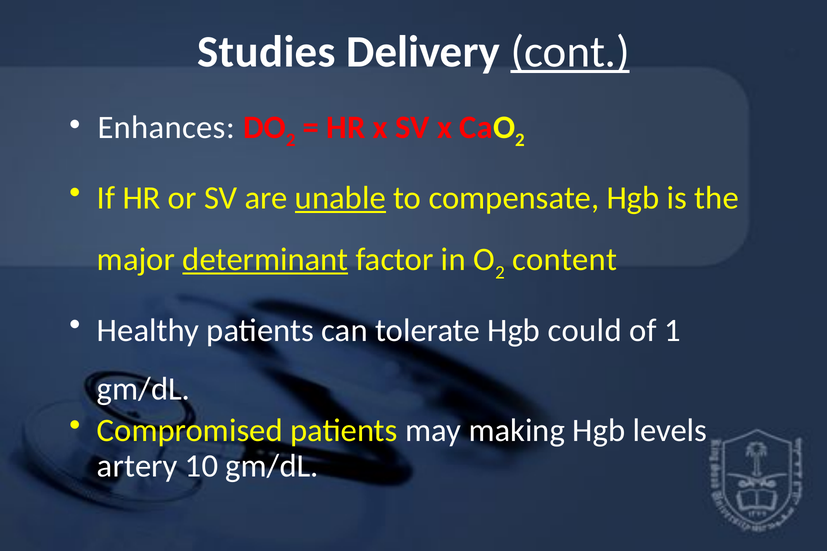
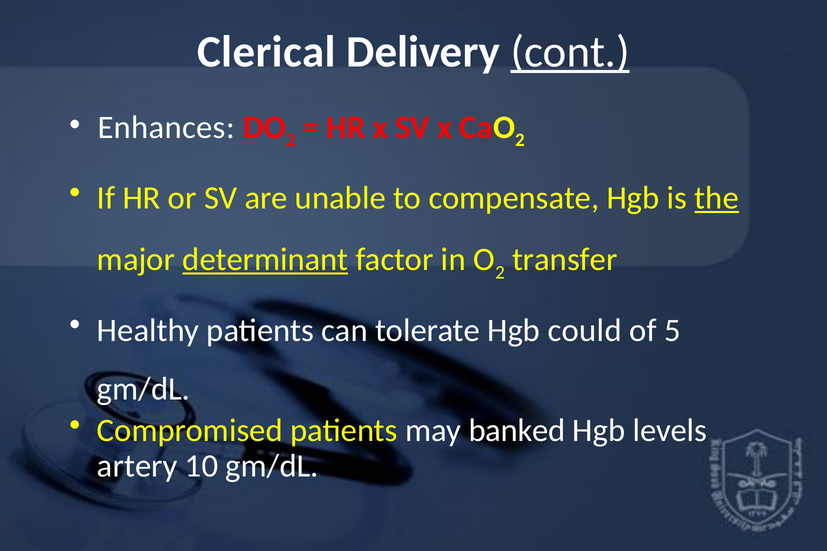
Studies: Studies -> Clerical
unable underline: present -> none
the underline: none -> present
content: content -> transfer
1: 1 -> 5
making: making -> banked
